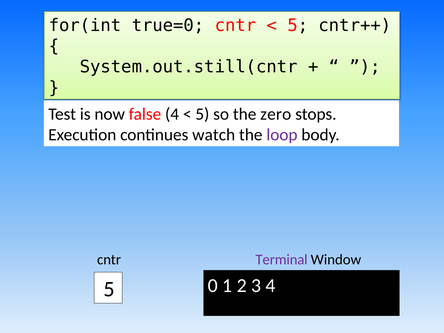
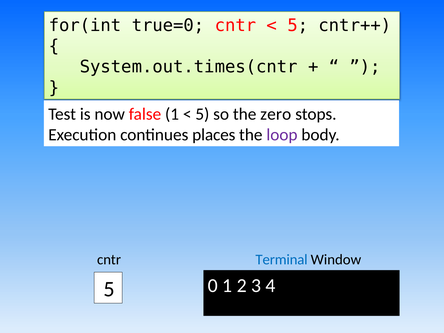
System.out.still(cntr: System.out.still(cntr -> System.out.times(cntr
false 4: 4 -> 1
watch: watch -> places
Terminal colour: purple -> blue
